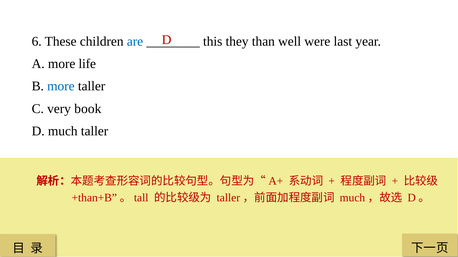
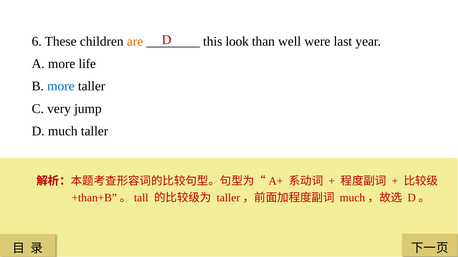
are colour: blue -> orange
they: they -> look
book: book -> jump
